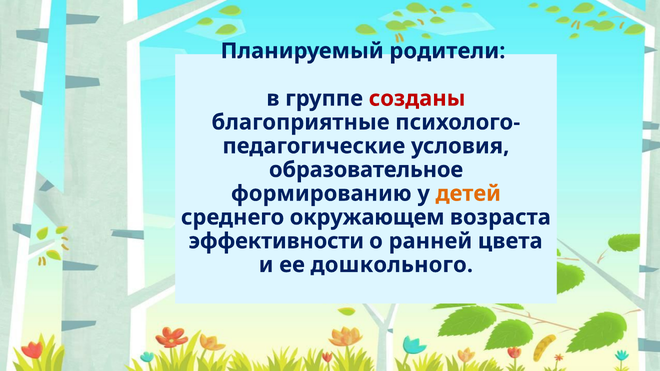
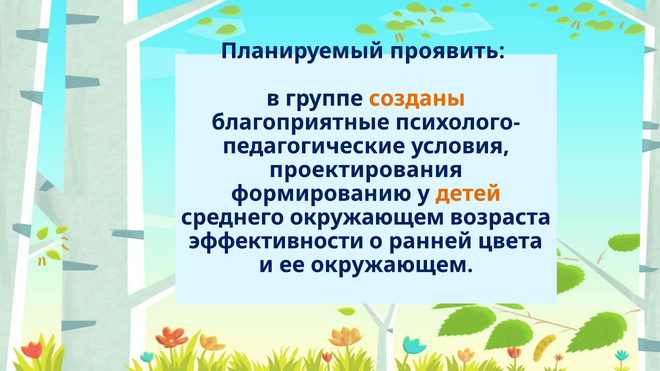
родители: родители -> проявить
созданы colour: red -> orange
образовательное: образовательное -> проектирования
ее дошкольного: дошкольного -> окружающем
